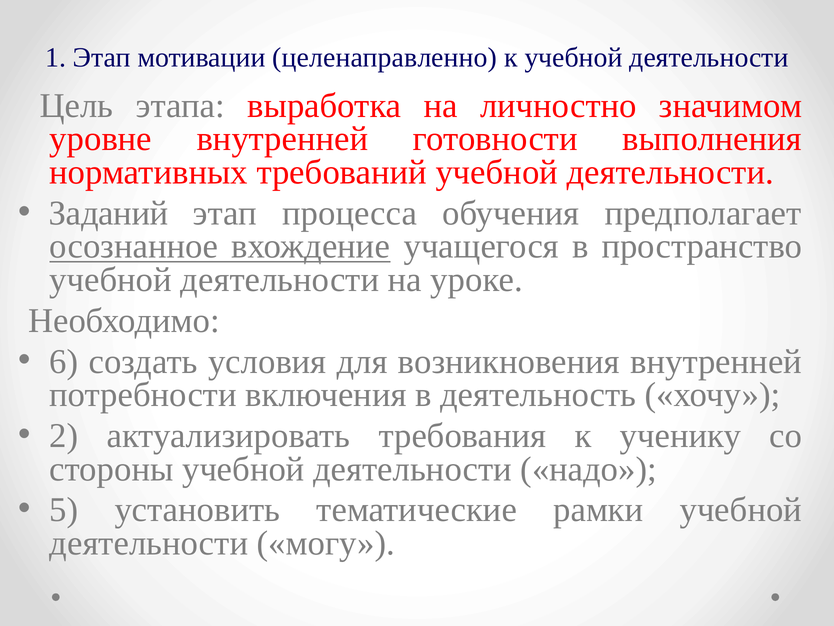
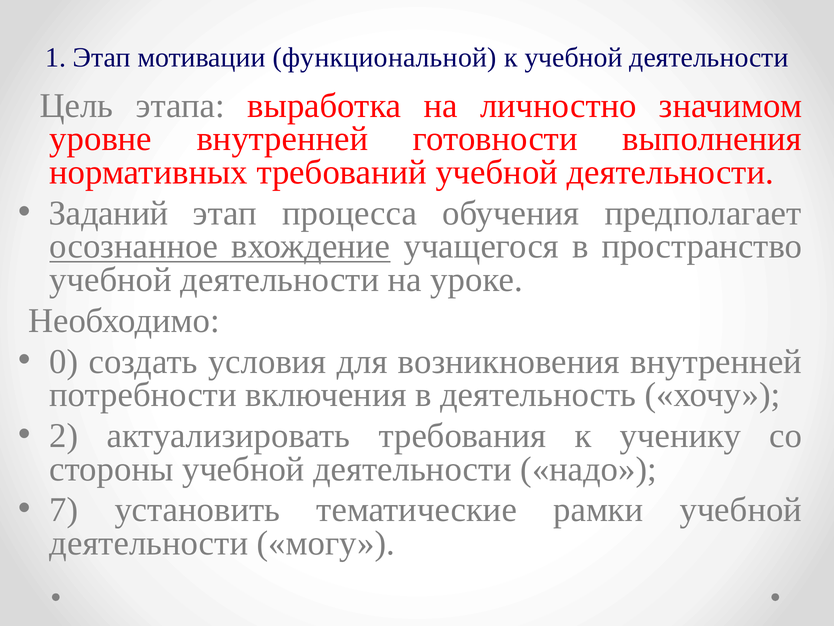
целенаправленно: целенаправленно -> функциональной
6: 6 -> 0
5: 5 -> 7
